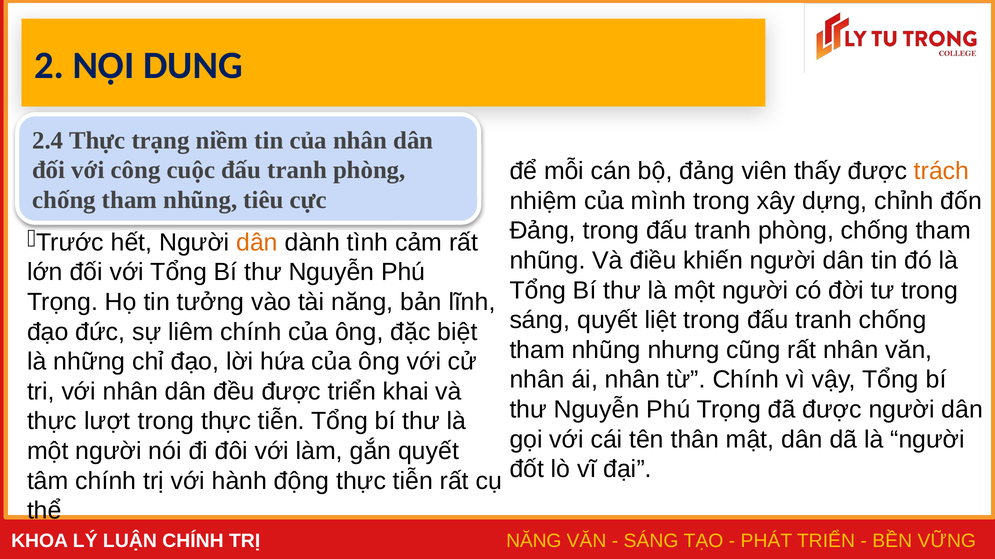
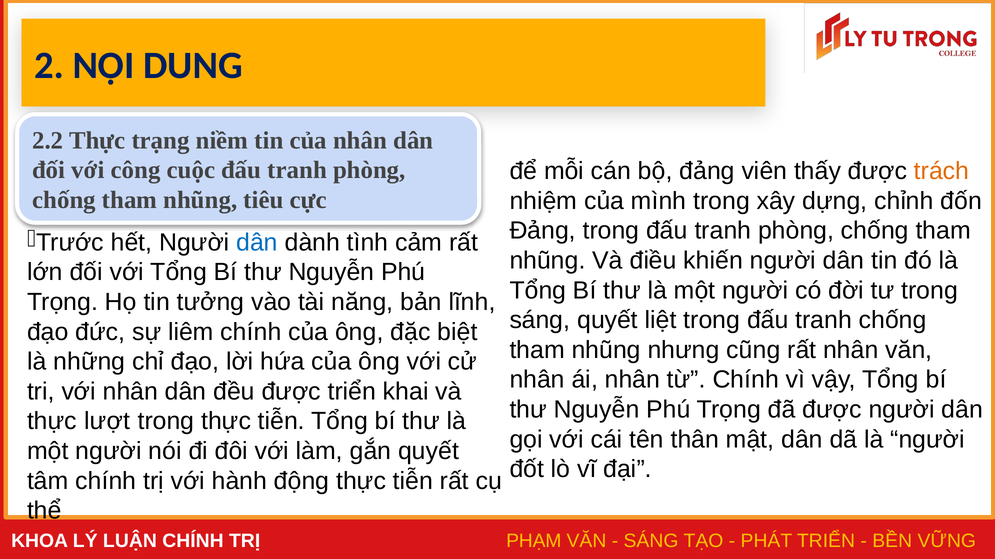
2.4: 2.4 -> 2.2
dân at (257, 243) colour: orange -> blue
TRỊ NĂNG: NĂNG -> PHẠM
